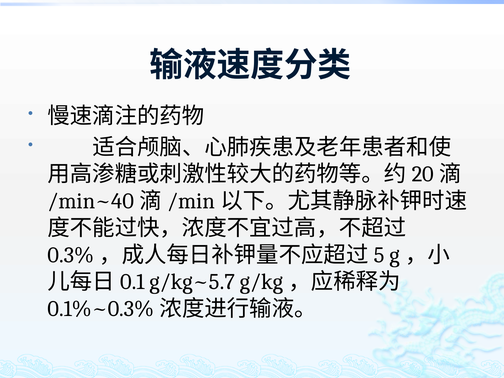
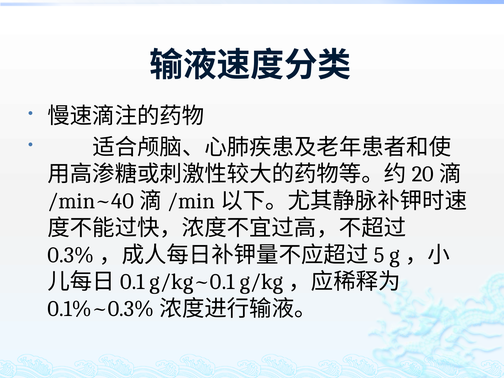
g/kg~5.7: g/kg~5.7 -> g/kg~0.1
